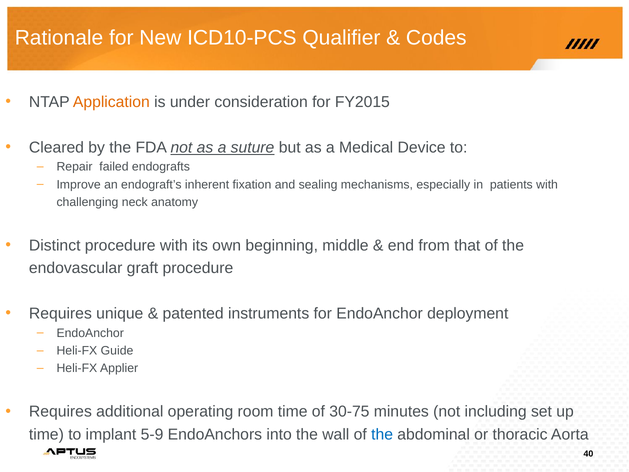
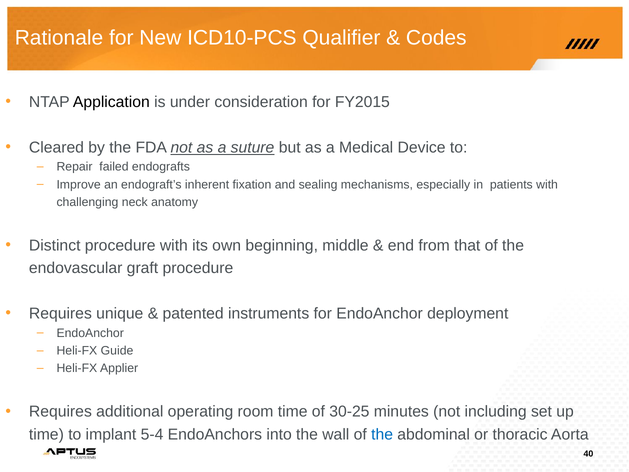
Application colour: orange -> black
30-75: 30-75 -> 30-25
5-9: 5-9 -> 5-4
